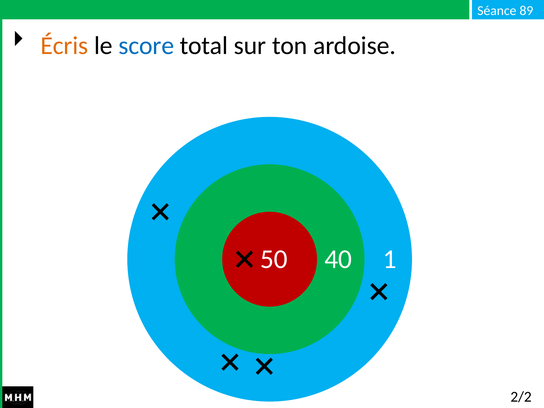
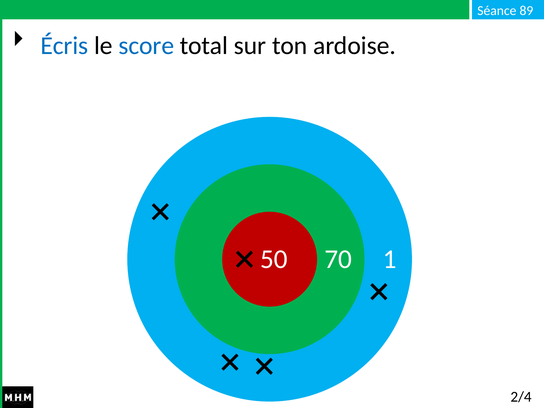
Écris colour: orange -> blue
40: 40 -> 70
2/2: 2/2 -> 2/4
